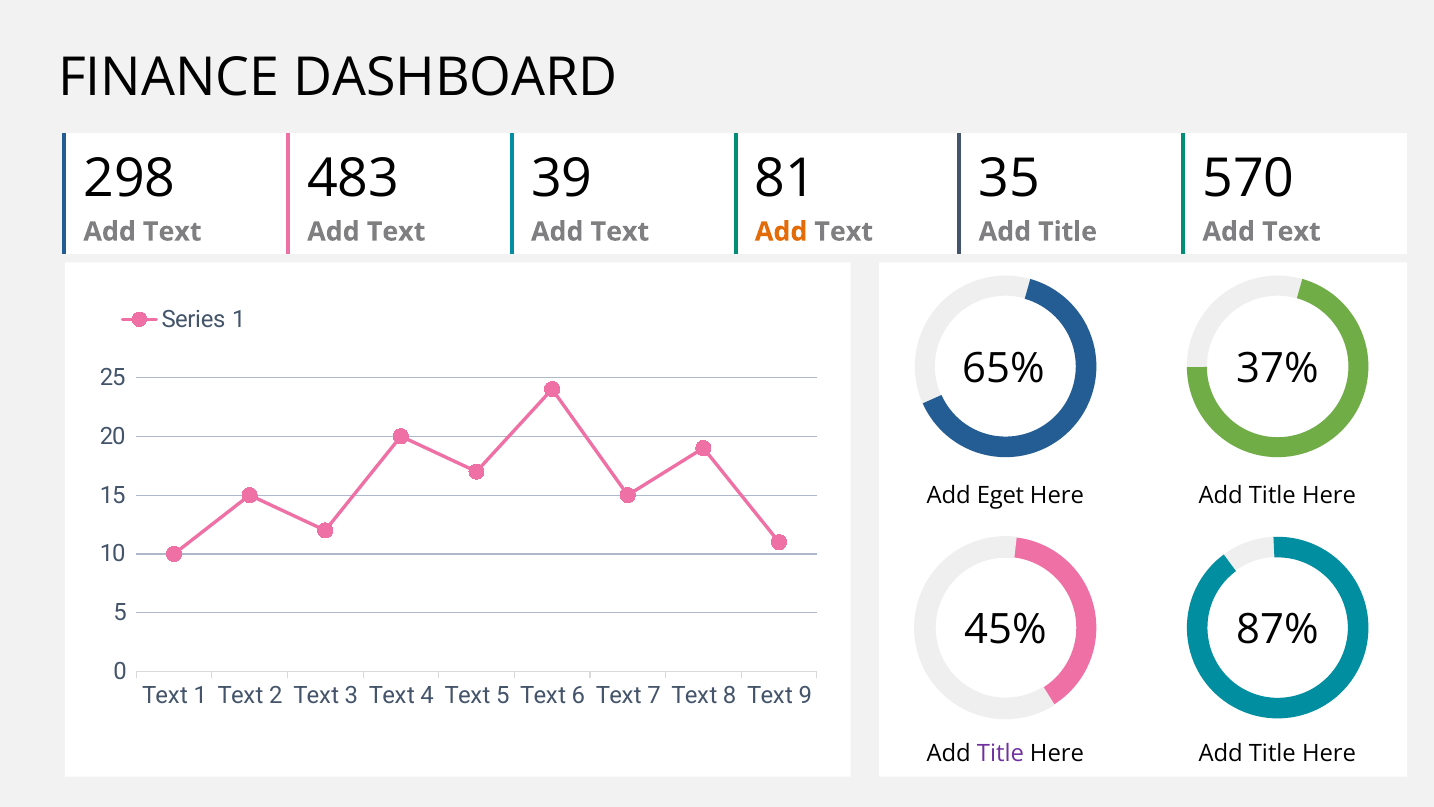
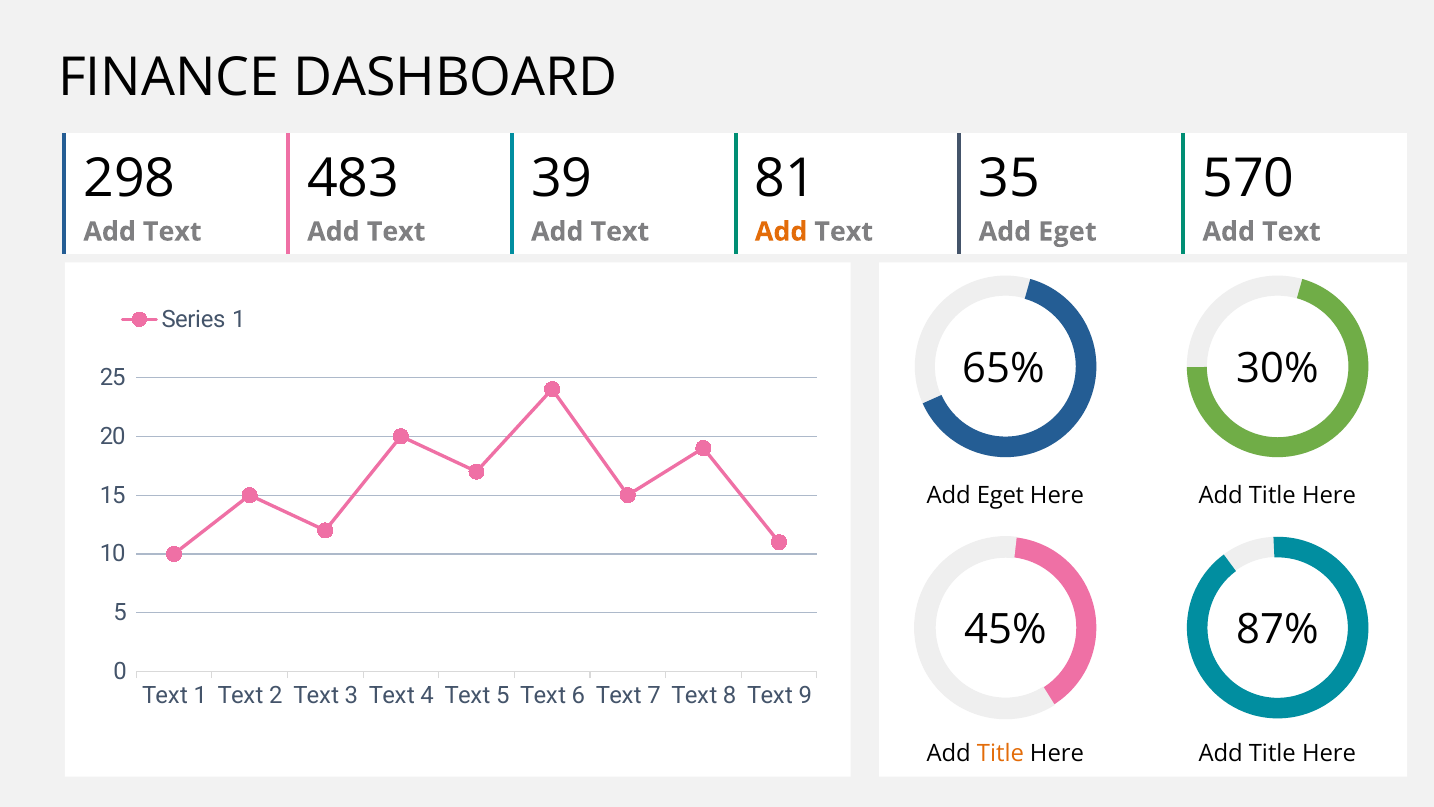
Title at (1068, 232): Title -> Eget
37%: 37% -> 30%
Title at (1000, 753) colour: purple -> orange
